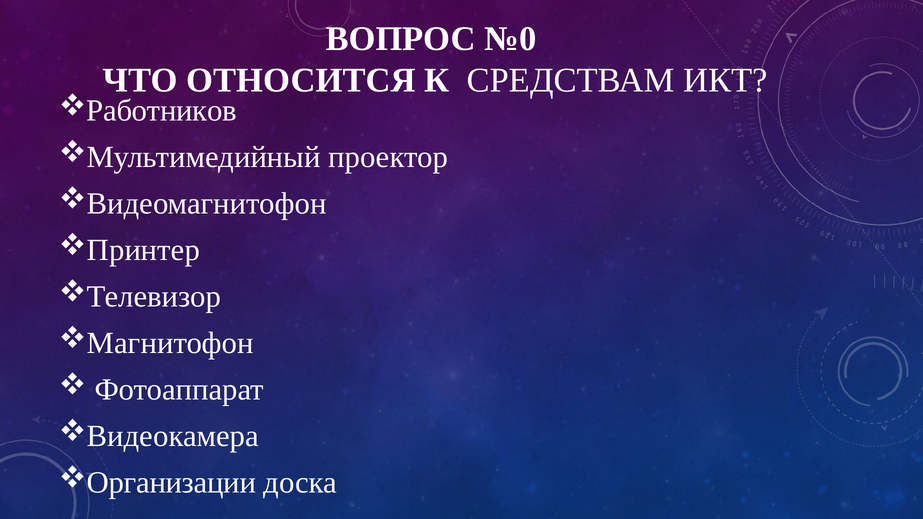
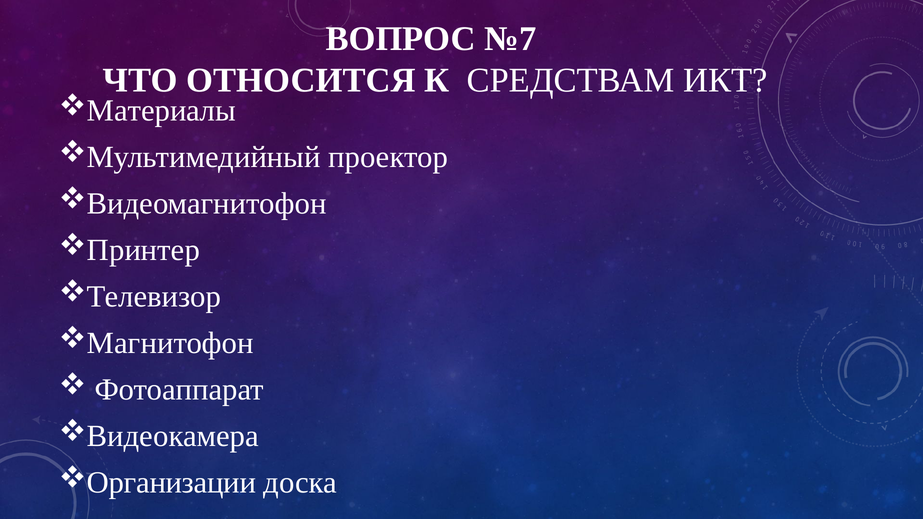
№0: №0 -> №7
Работников: Работников -> Материалы
